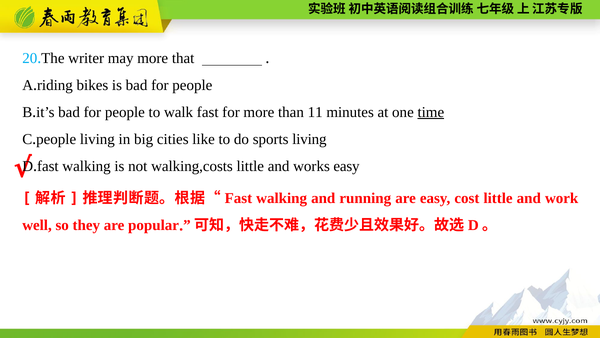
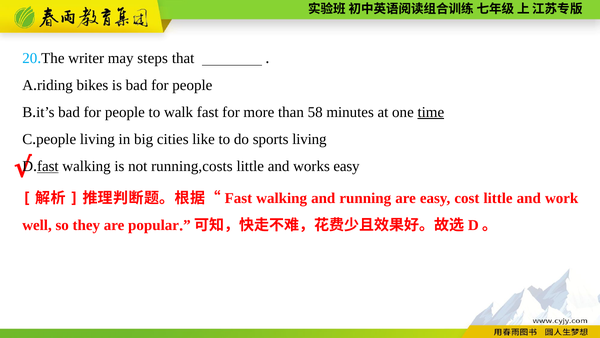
may more: more -> steps
11: 11 -> 58
fast at (48, 166) underline: none -> present
walking,costs: walking,costs -> running,costs
